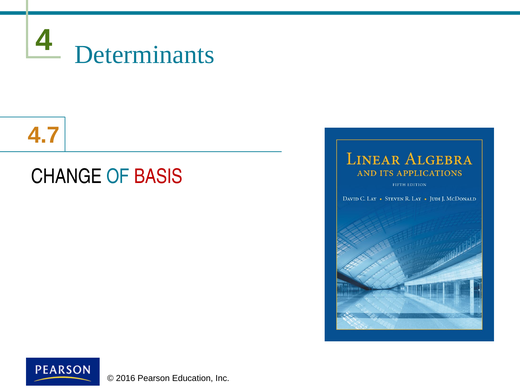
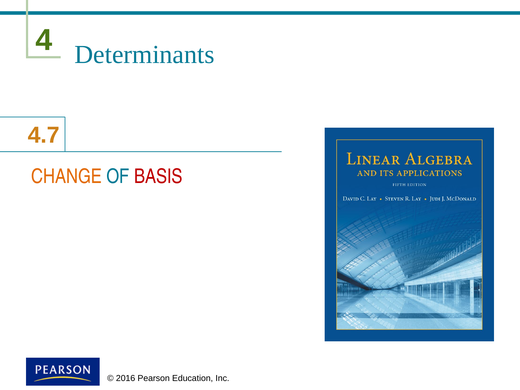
CHANGE colour: black -> orange
